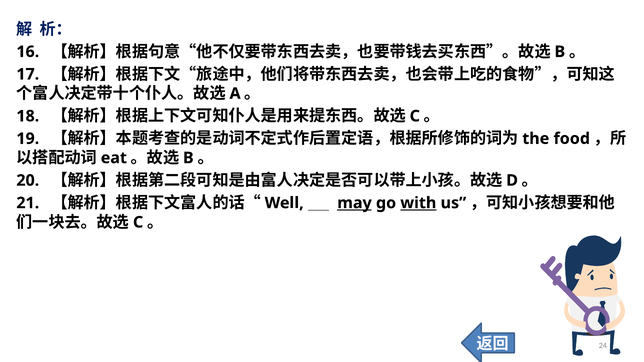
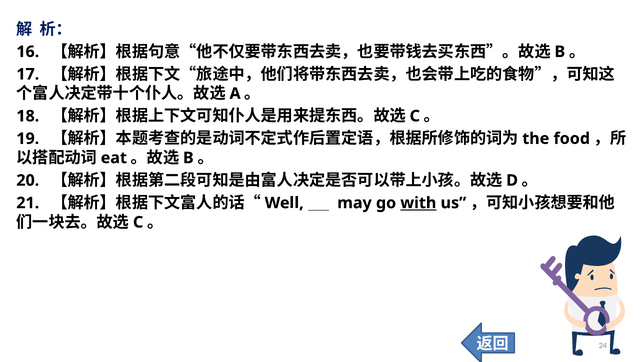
may underline: present -> none
